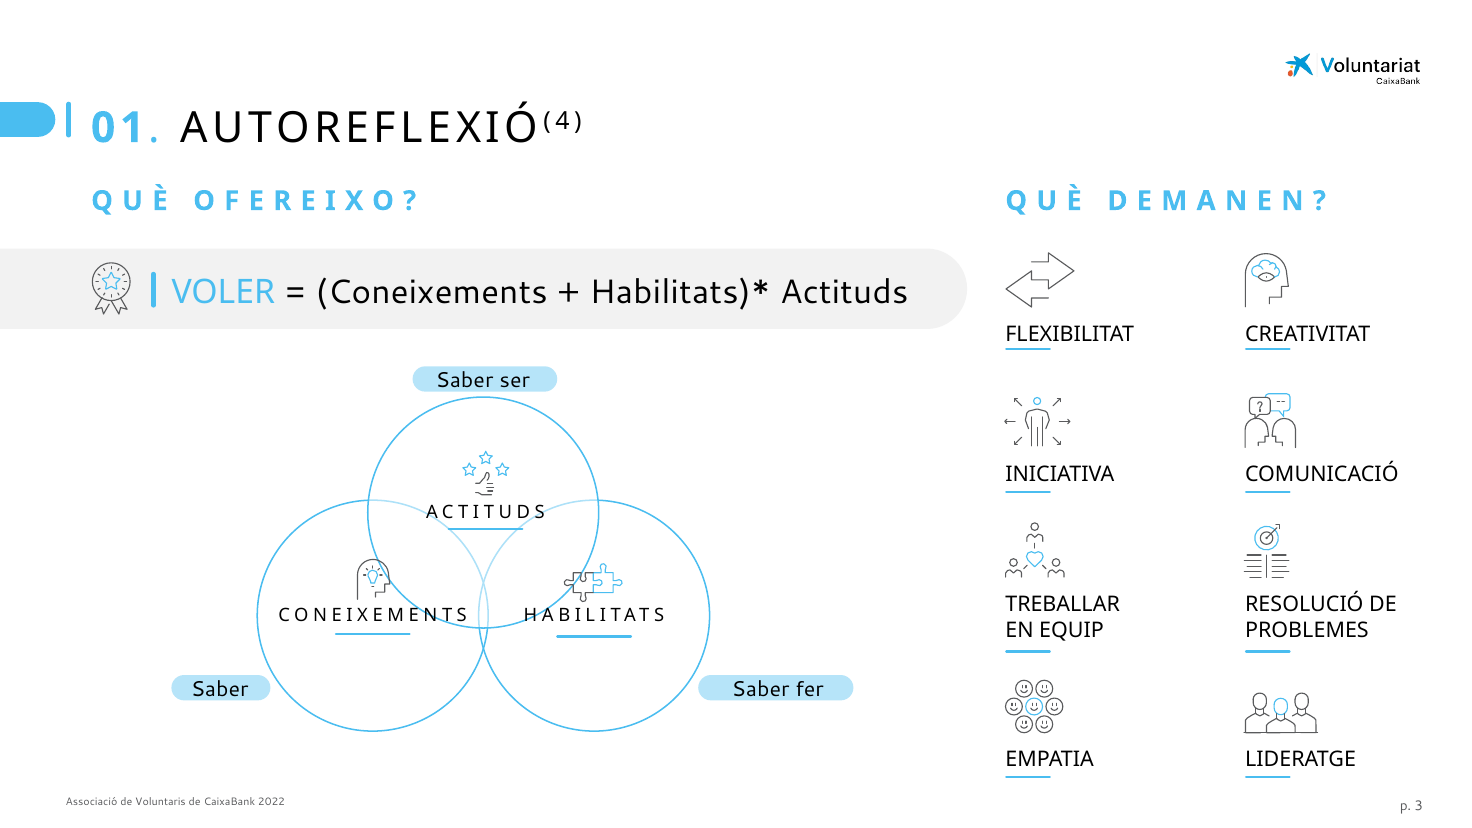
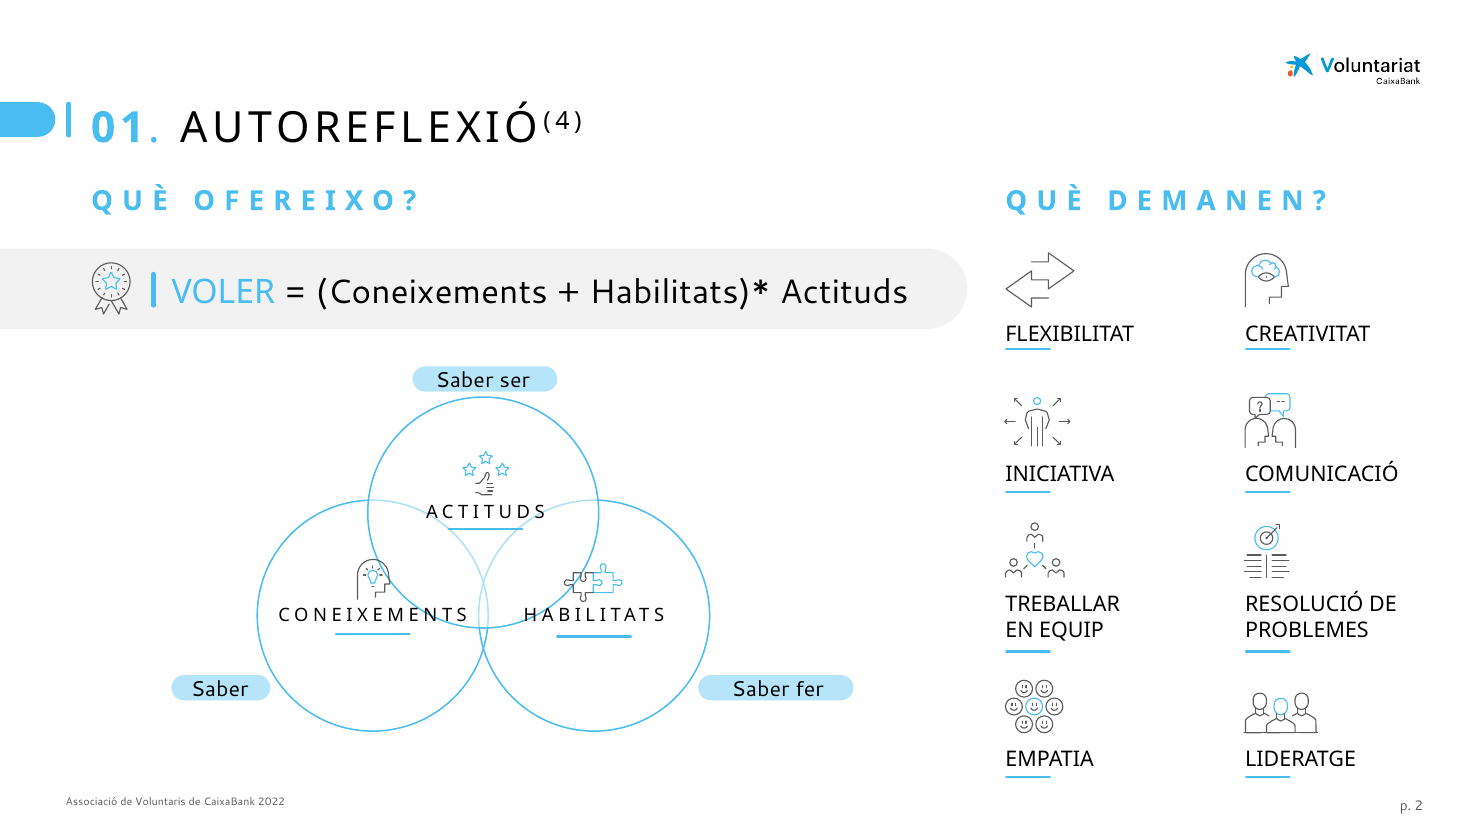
3: 3 -> 2
